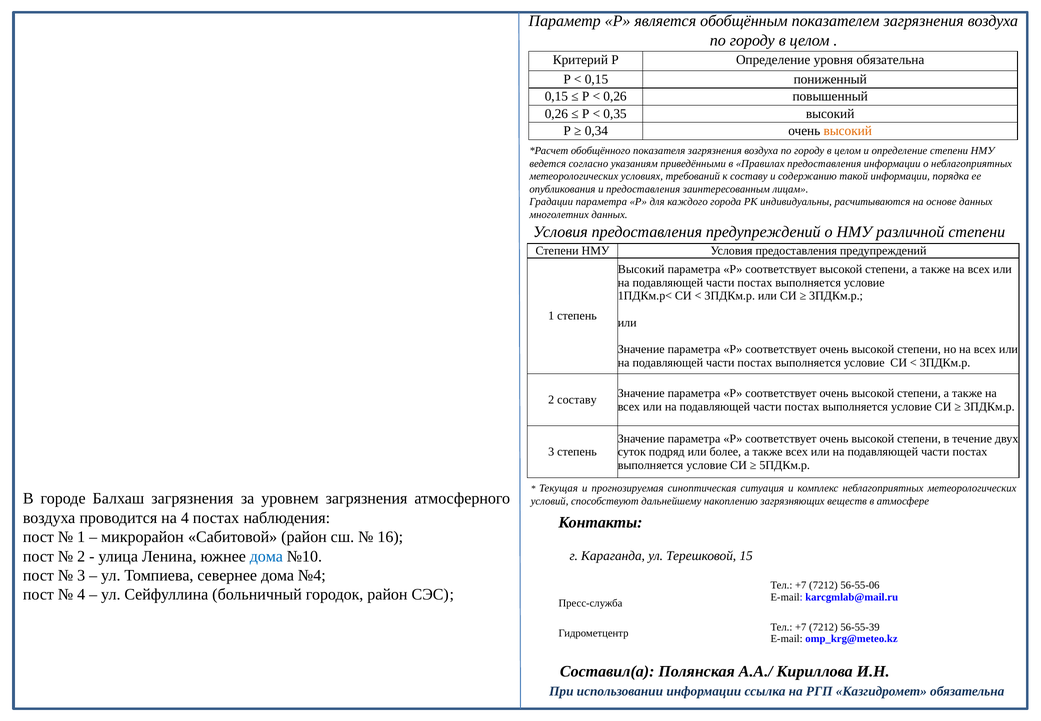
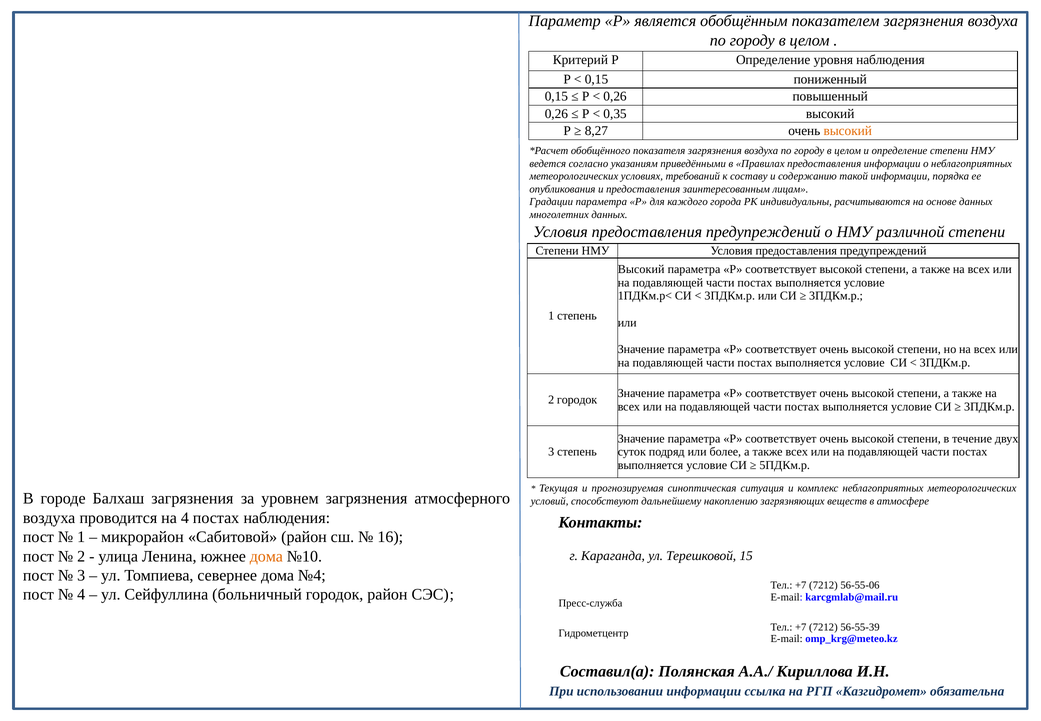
уровня обязательна: обязательна -> наблюдения
0,34: 0,34 -> 8,27
2 составу: составу -> городок
дома at (266, 556) colour: blue -> orange
